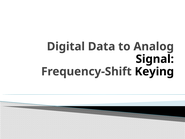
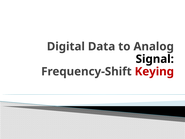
Keying colour: black -> red
